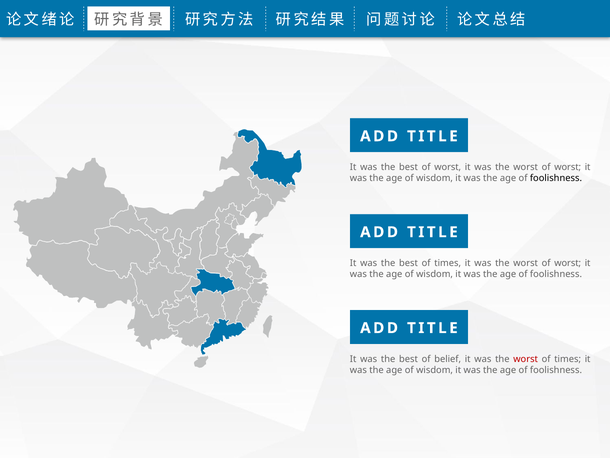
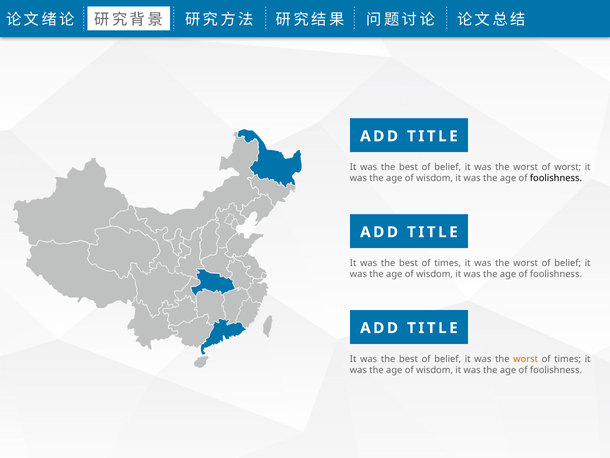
worst at (448, 167): worst -> belief
worst at (568, 263): worst -> belief
worst at (526, 359) colour: red -> orange
